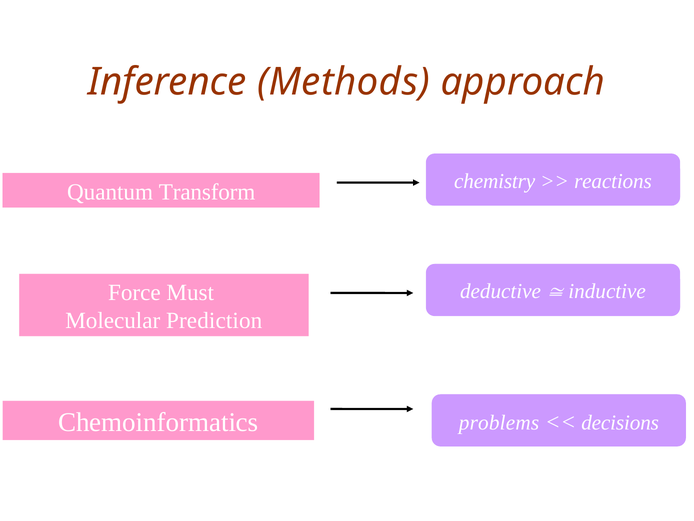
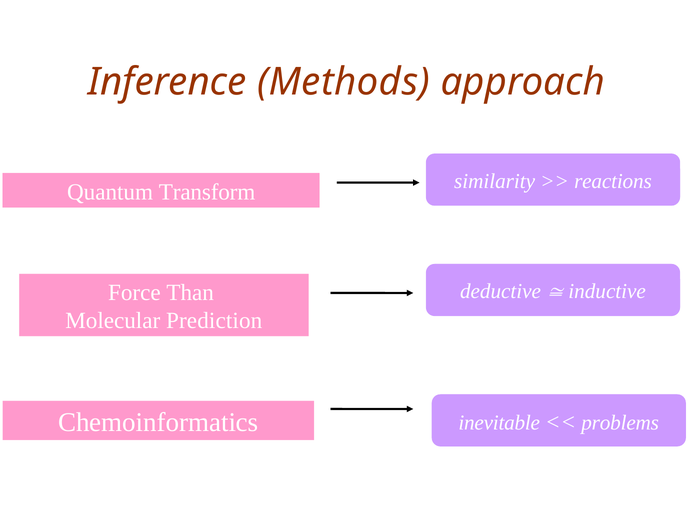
chemistry: chemistry -> similarity
Must: Must -> Than
problems: problems -> inevitable
decisions: decisions -> problems
